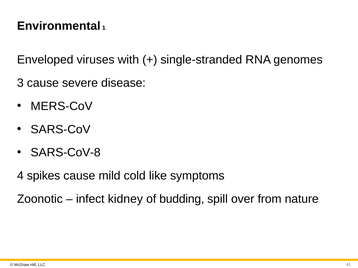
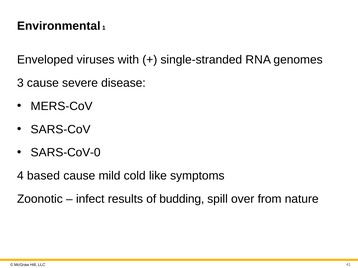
S-CoV-8: S-CoV-8 -> S-CoV-0
spikes: spikes -> based
kidney: kidney -> results
